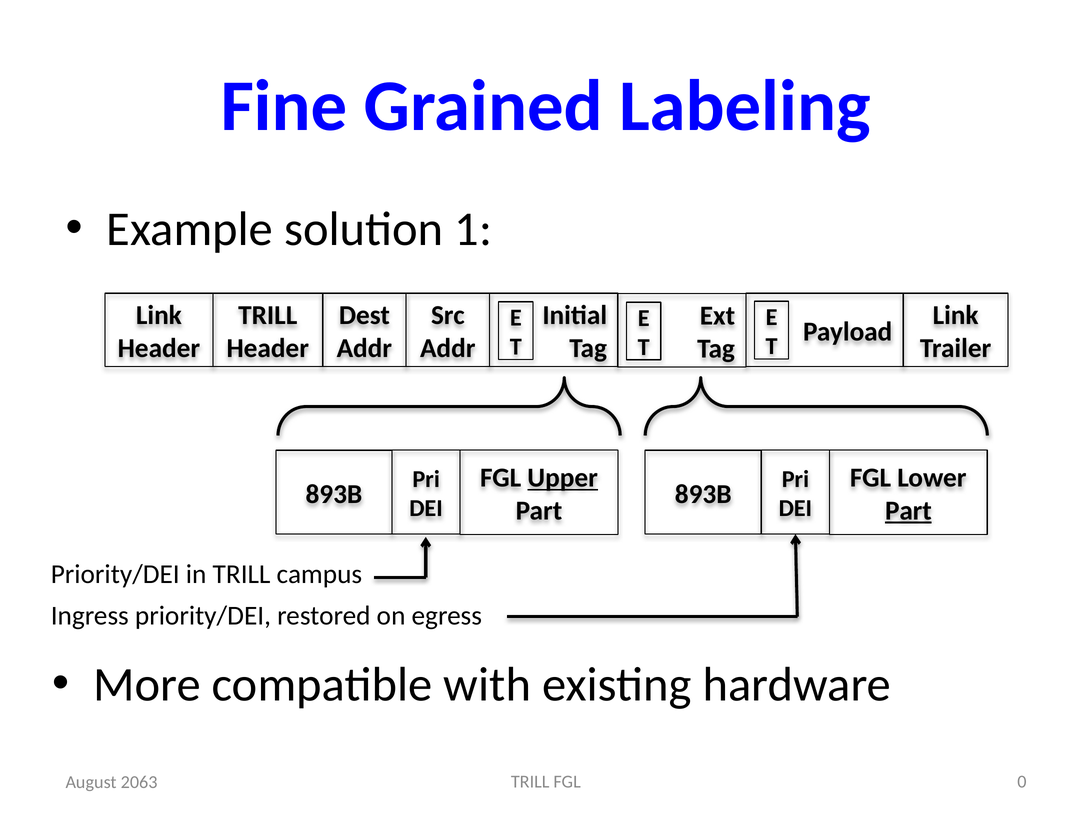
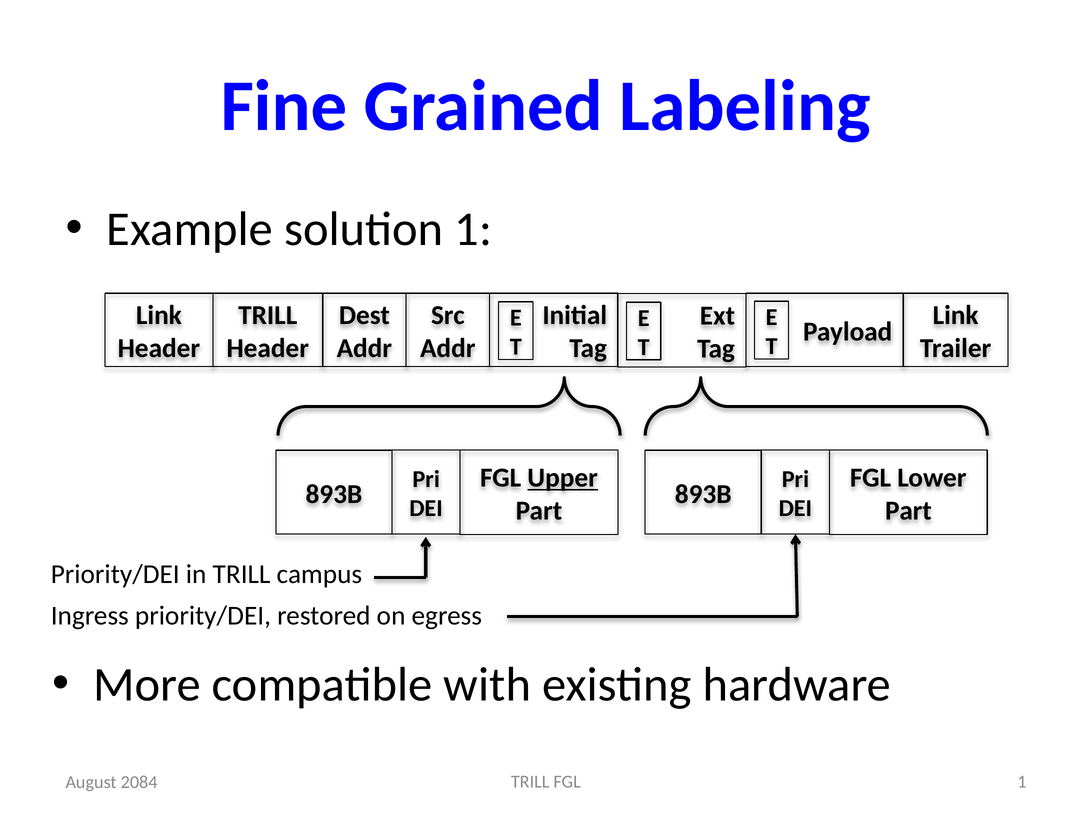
Part at (908, 511) underline: present -> none
FGL 0: 0 -> 1
2063: 2063 -> 2084
